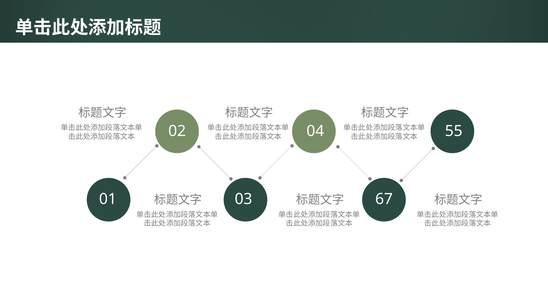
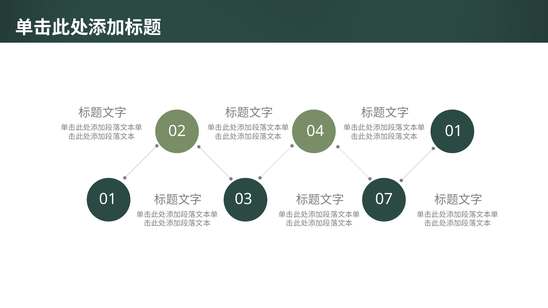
04 55: 55 -> 01
67: 67 -> 07
